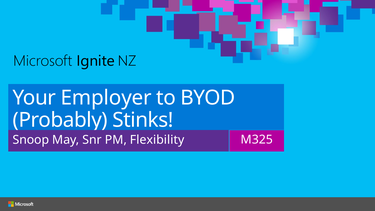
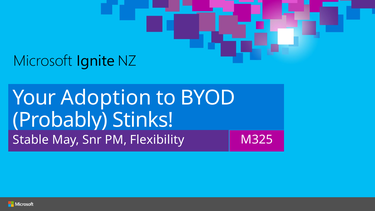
Employer: Employer -> Adoption
Snoop: Snoop -> Stable
